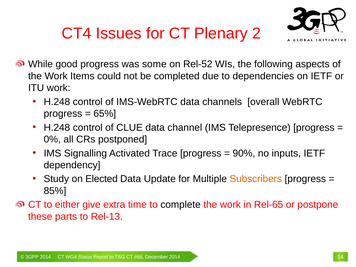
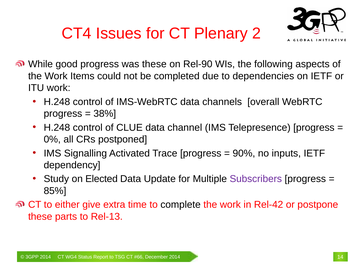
was some: some -> these
Rel-52: Rel-52 -> Rel-90
65%: 65% -> 38%
Subscribers colour: orange -> purple
Rel-65: Rel-65 -> Rel-42
